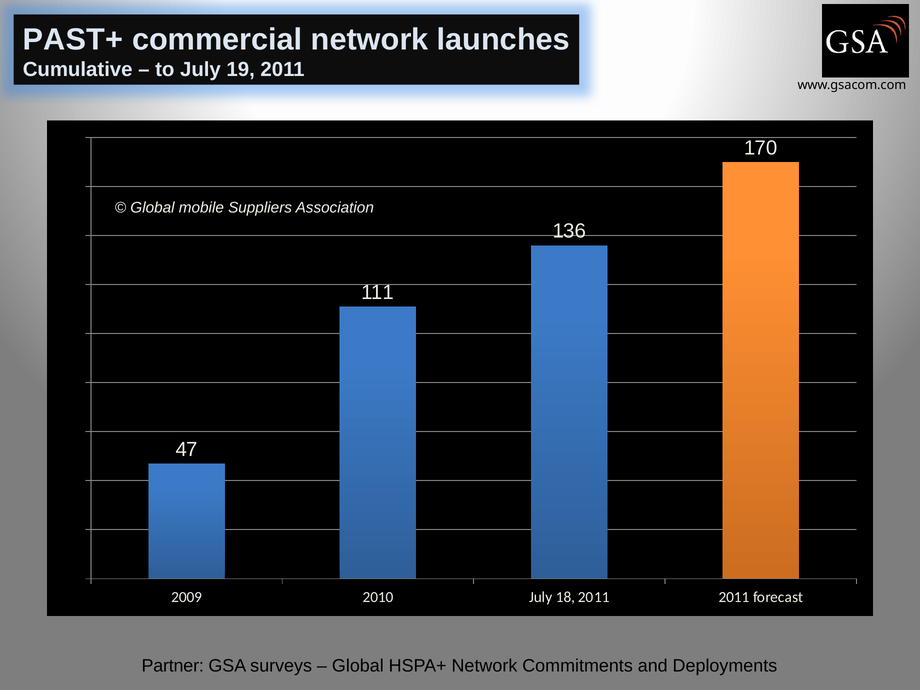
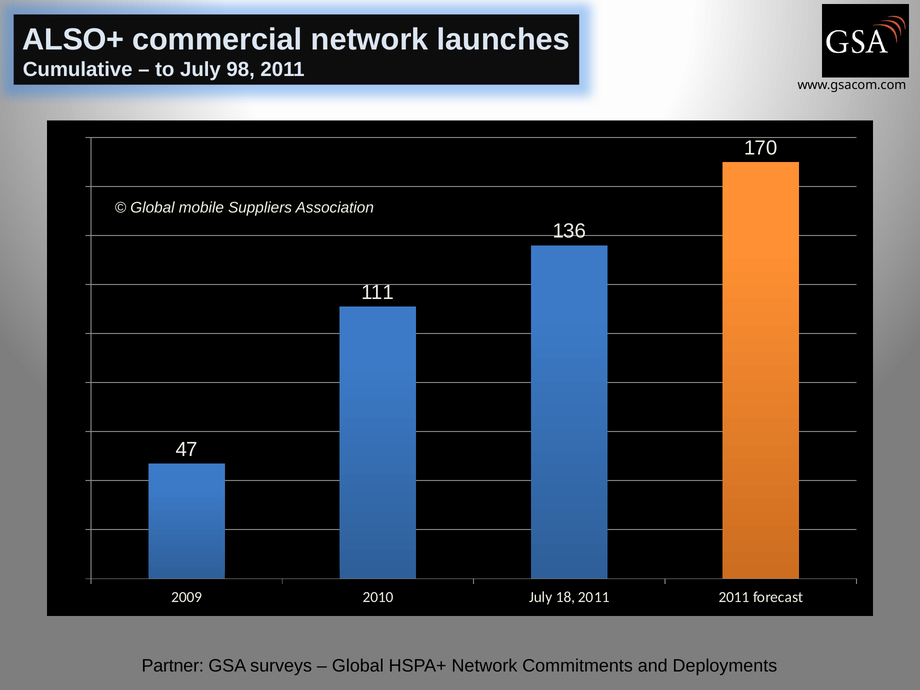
PAST+: PAST+ -> ALSO+
19: 19 -> 98
